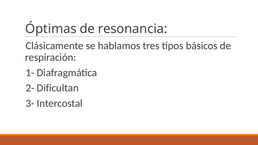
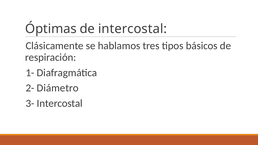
de resonancia: resonancia -> intercostal
Dificultan: Dificultan -> Diámetro
